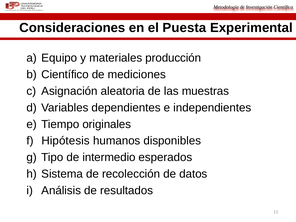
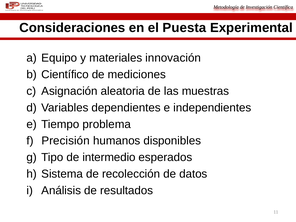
producción: producción -> innovación
originales: originales -> problema
Hipótesis: Hipótesis -> Precisión
